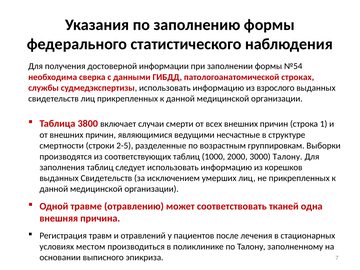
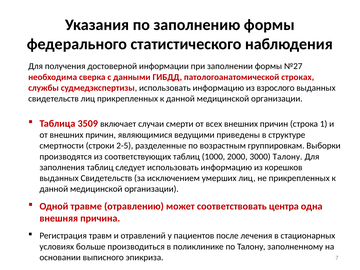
№54: №54 -> №27
3800: 3800 -> 3509
несчастные: несчастные -> приведены
тканей: тканей -> центра
местом: местом -> больше
